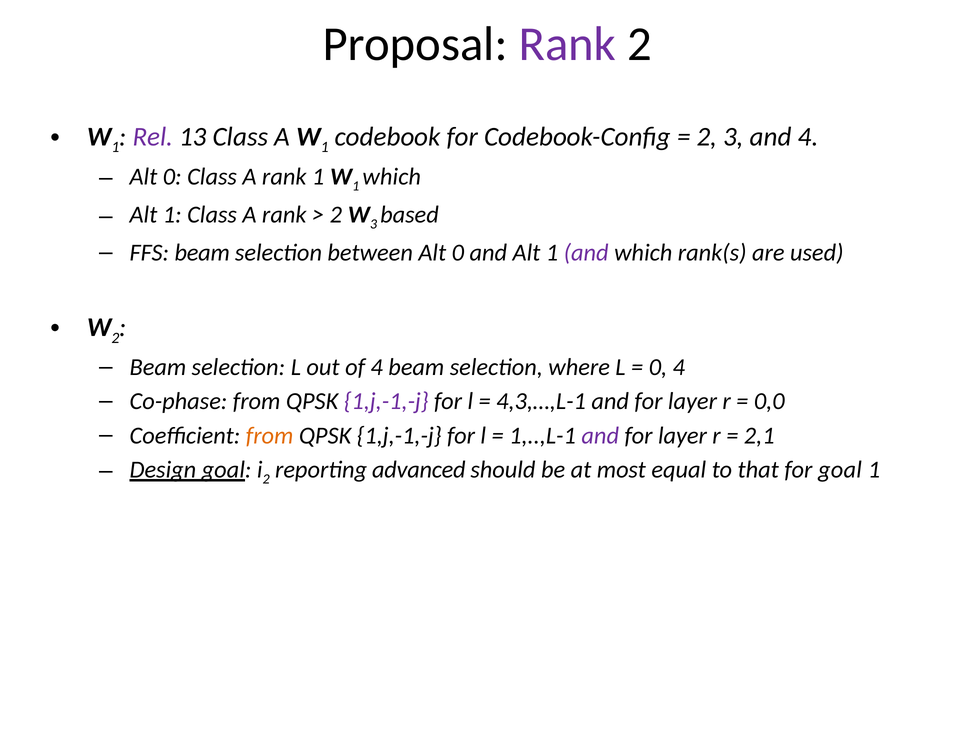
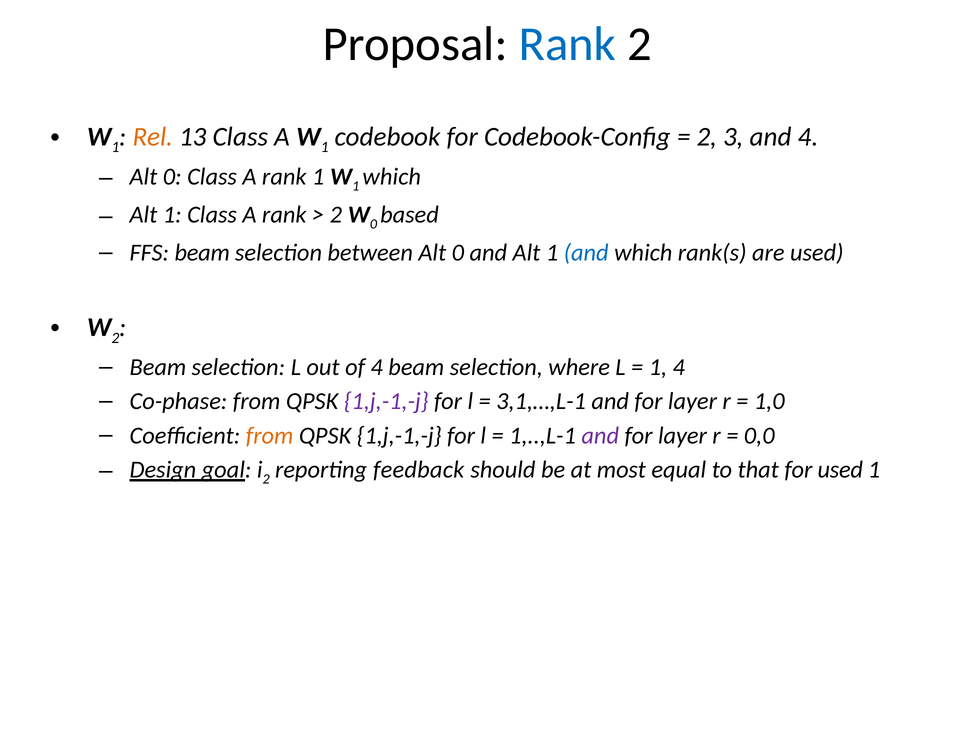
Rank at (567, 44) colour: purple -> blue
Rel colour: purple -> orange
3 at (373, 224): 3 -> 0
and at (586, 253) colour: purple -> blue
0 at (658, 367): 0 -> 1
4,3,…,L-1: 4,3,…,L-1 -> 3,1,…,L-1
0,0: 0,0 -> 1,0
2,1: 2,1 -> 0,0
advanced: advanced -> feedback
for goal: goal -> used
